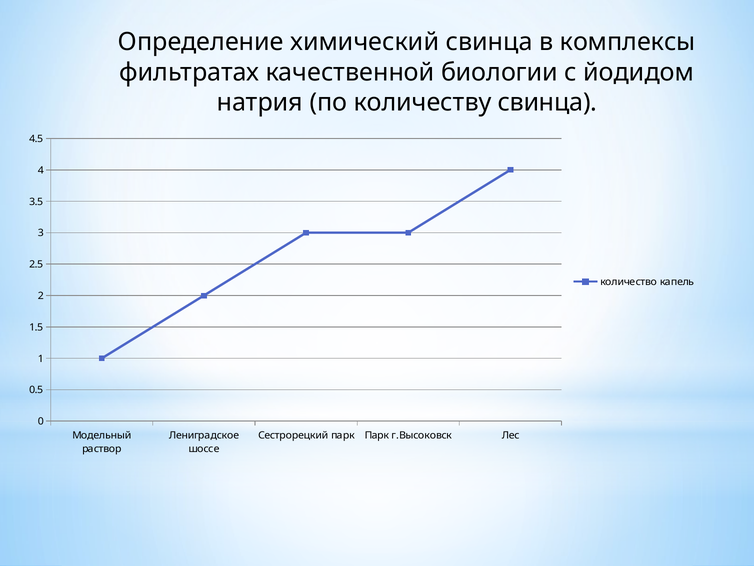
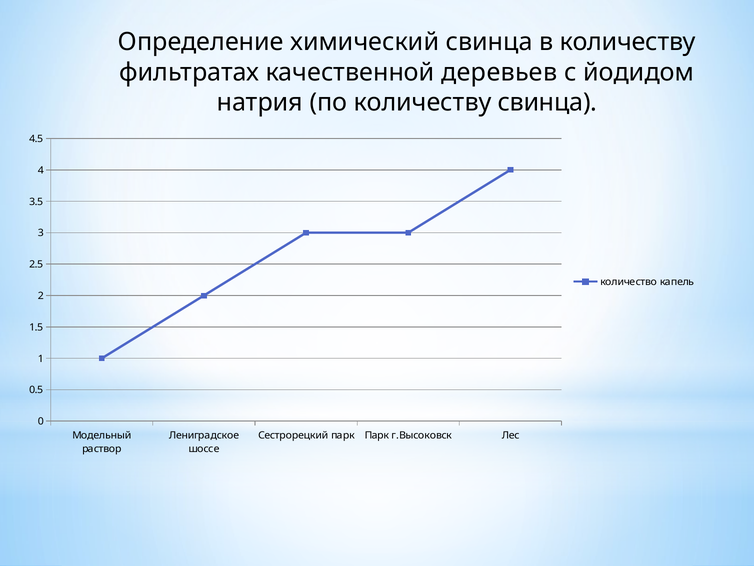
в комплексы: комплексы -> количеству
биологии: биологии -> деревьев
